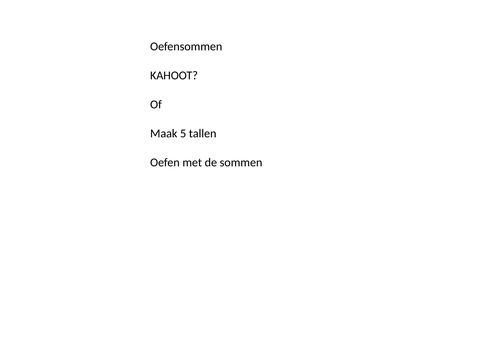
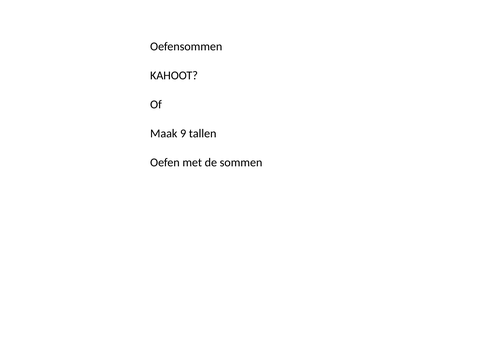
5: 5 -> 9
